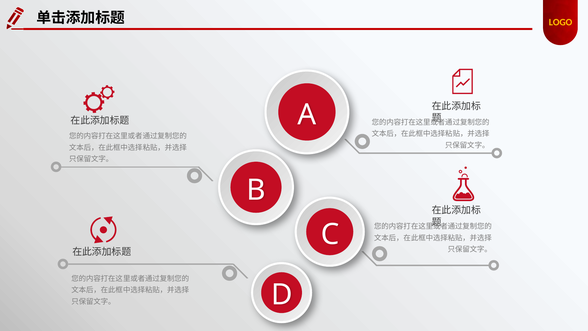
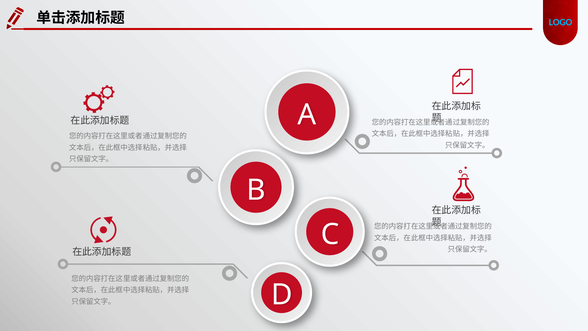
LOGO colour: yellow -> light blue
